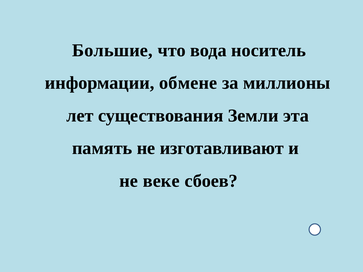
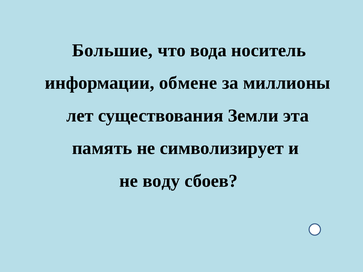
изготавливают: изготавливают -> символизирует
веке: веке -> воду
